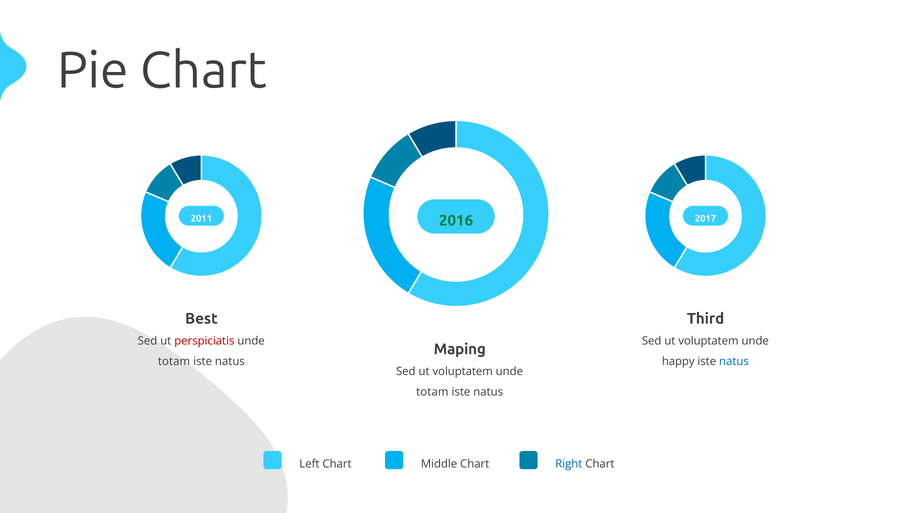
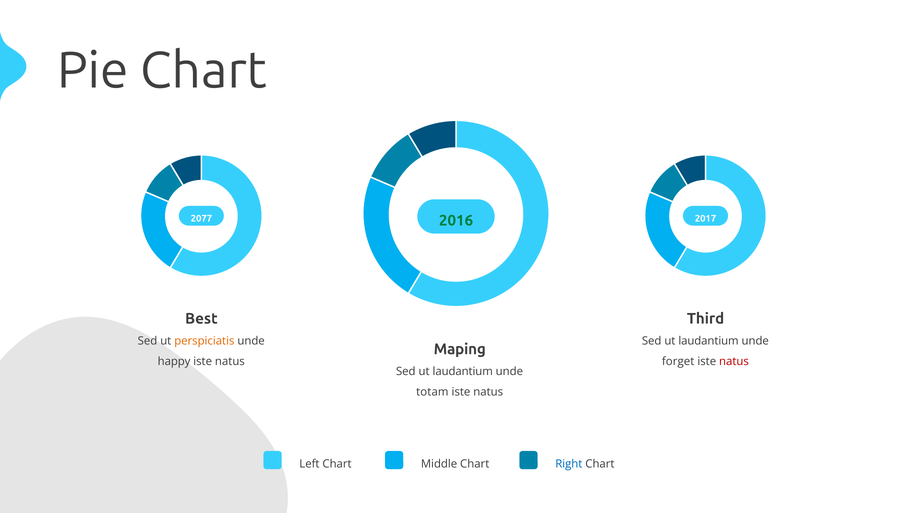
2011: 2011 -> 2077
perspiciatis colour: red -> orange
voluptatem at (709, 341): voluptatem -> laudantium
totam at (174, 361): totam -> happy
happy: happy -> forget
natus at (734, 361) colour: blue -> red
voluptatem at (463, 371): voluptatem -> laudantium
